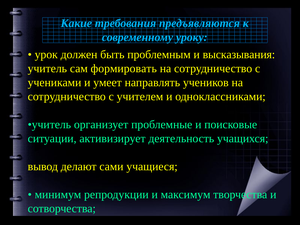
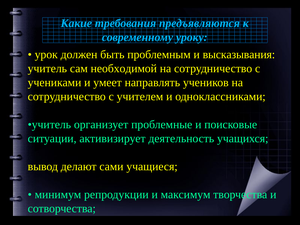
формировать: формировать -> необходимой
